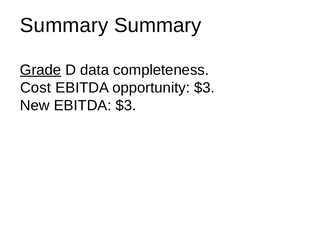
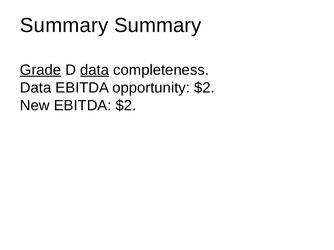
data at (95, 70) underline: none -> present
Cost at (36, 88): Cost -> Data
opportunity $3: $3 -> $2
EBITDA $3: $3 -> $2
